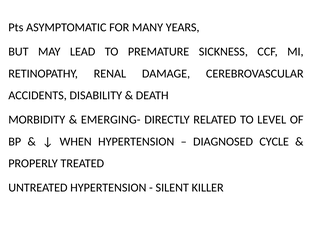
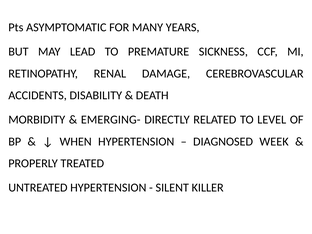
CYCLE: CYCLE -> WEEK
